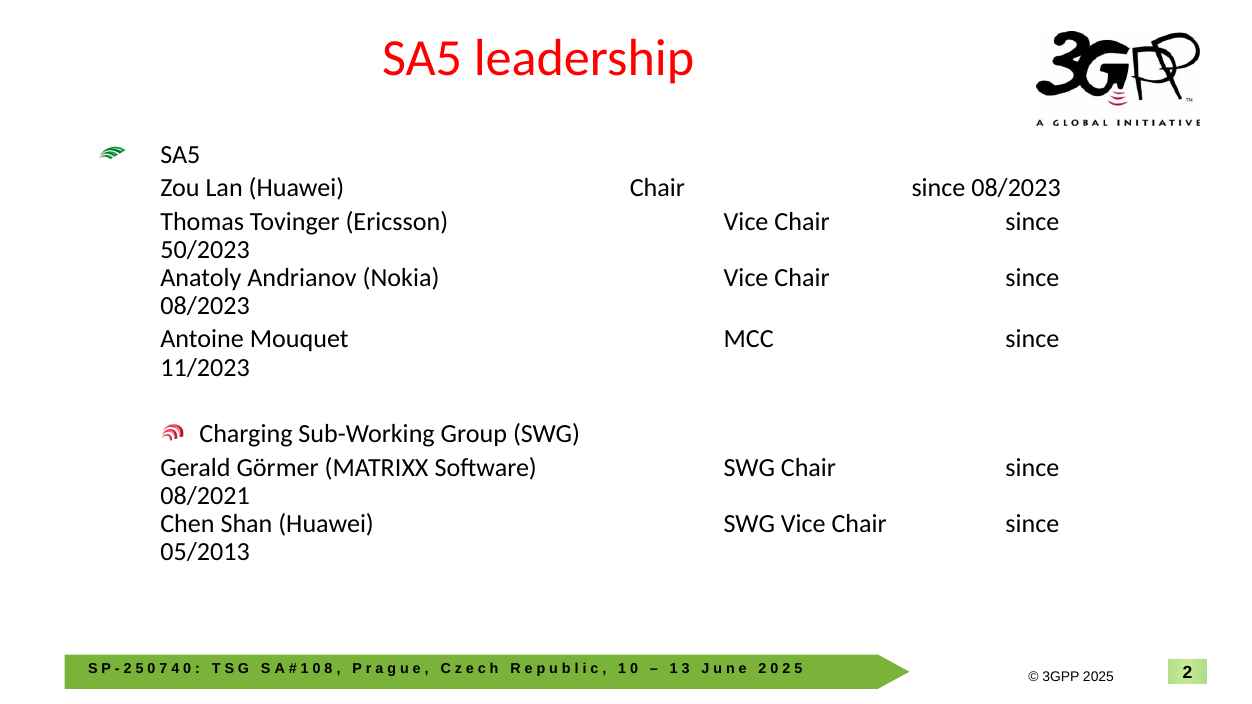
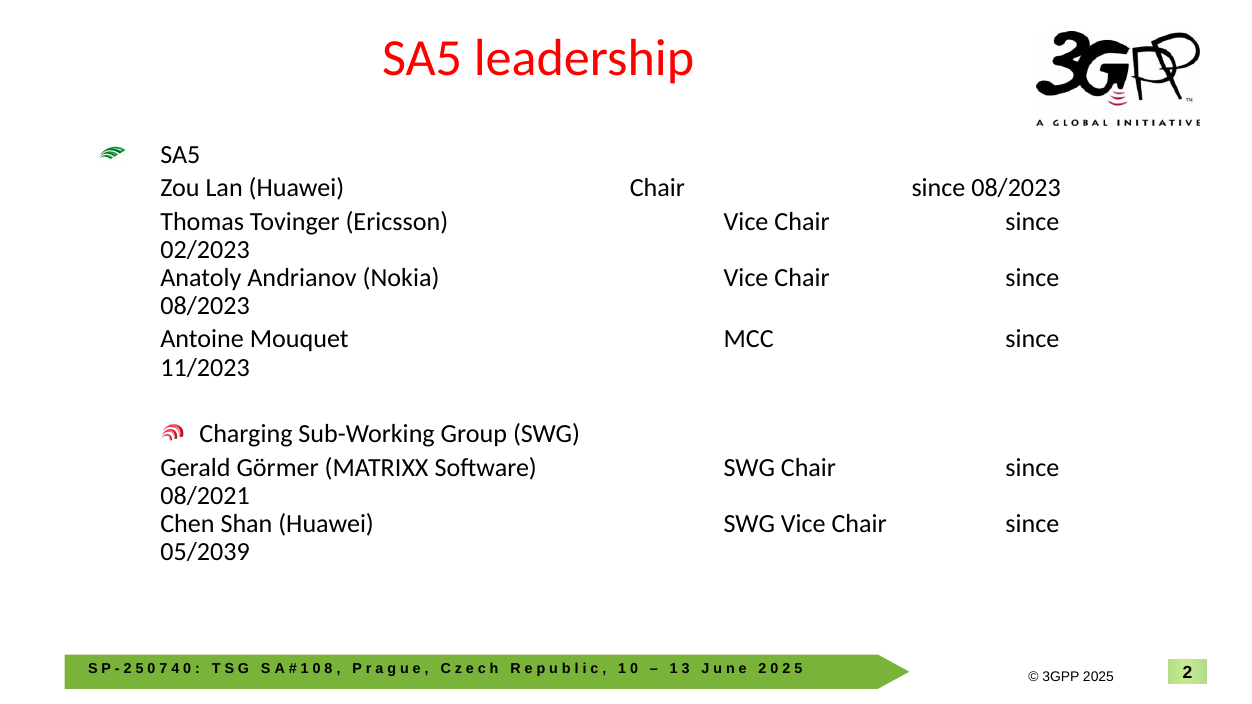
50/2023: 50/2023 -> 02/2023
05/2013: 05/2013 -> 05/2039
